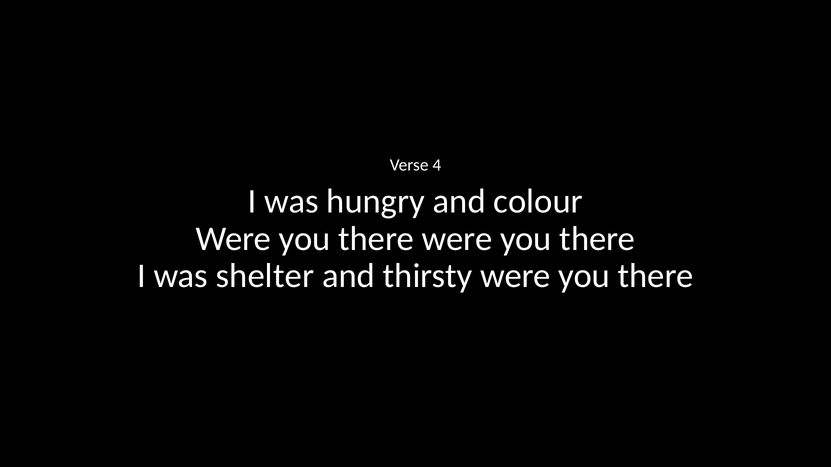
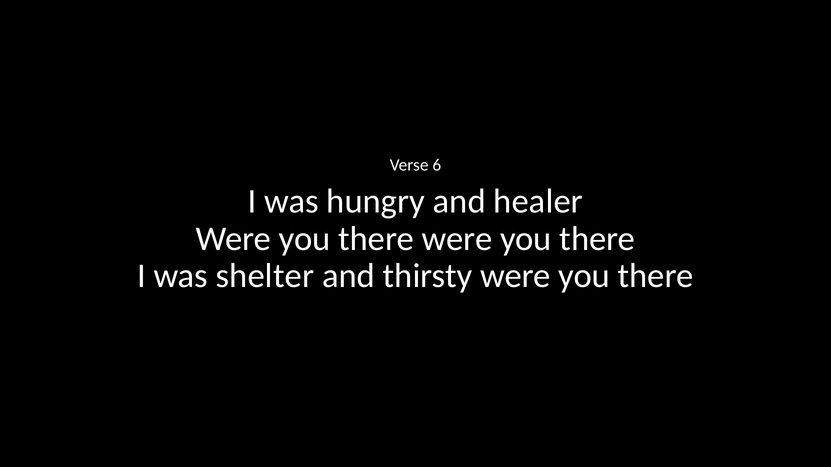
4: 4 -> 6
colour: colour -> healer
